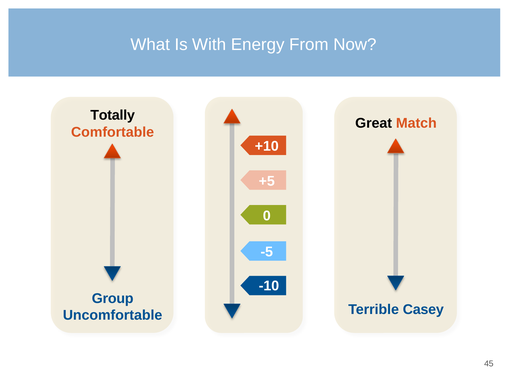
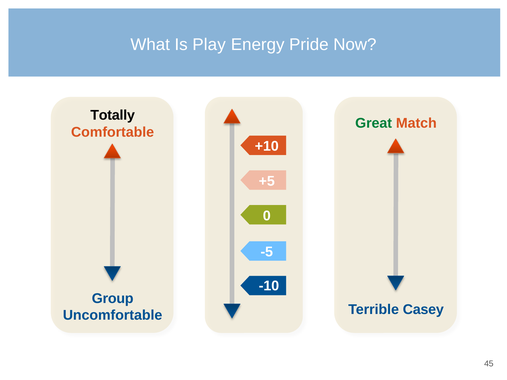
With: With -> Play
From: From -> Pride
Great colour: black -> green
